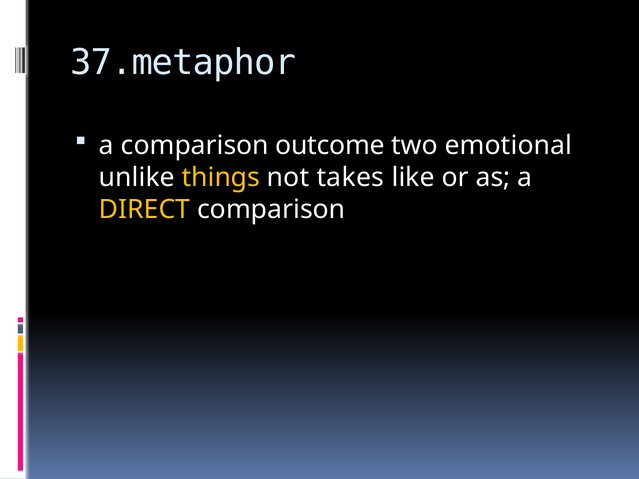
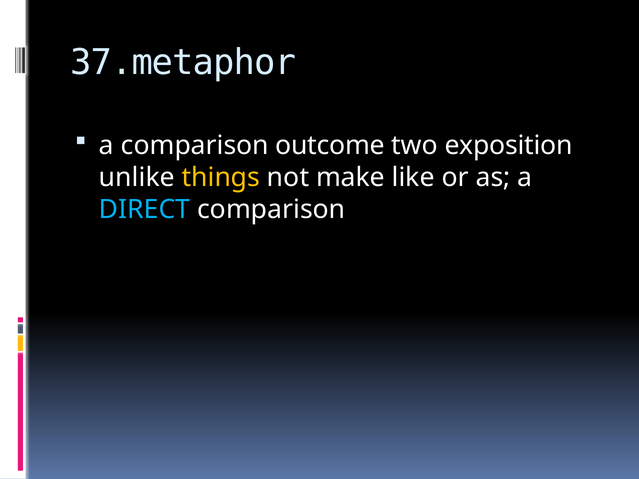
emotional: emotional -> exposition
takes: takes -> make
DIRECT colour: yellow -> light blue
